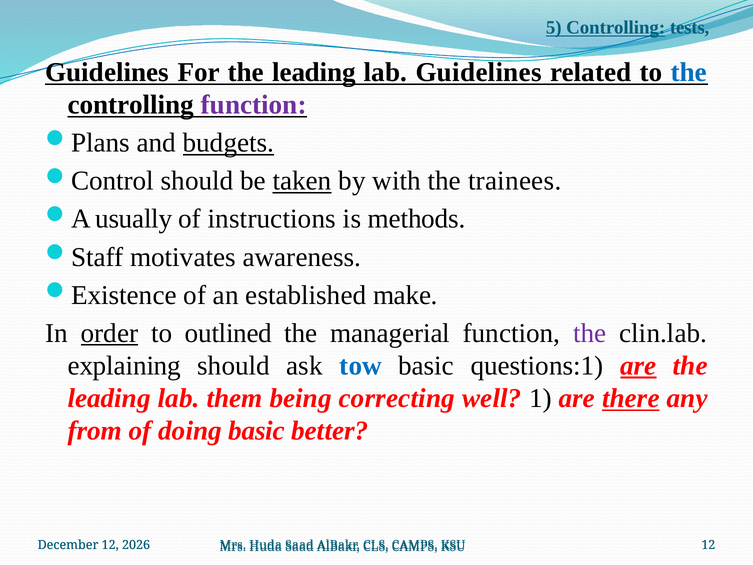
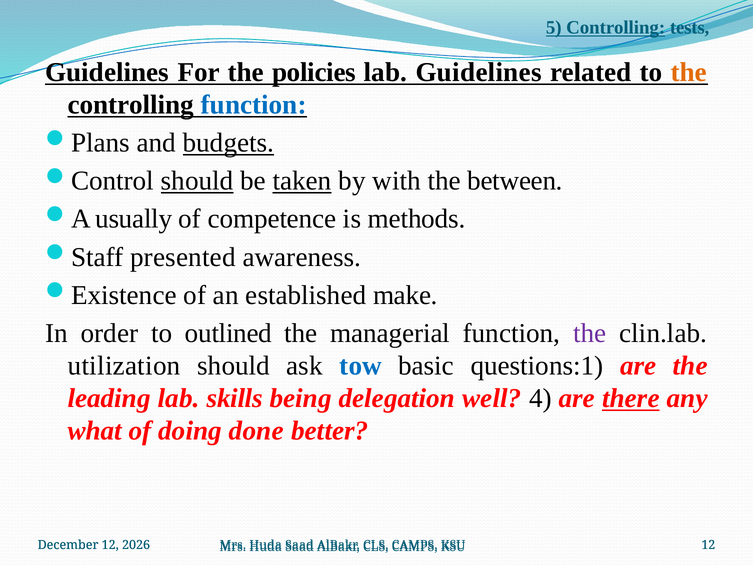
For the leading: leading -> policies
the at (689, 72) colour: blue -> orange
function at (254, 105) colour: purple -> blue
should at (197, 181) underline: none -> present
trainees: trainees -> between
instructions: instructions -> competence
motivates: motivates -> presented
order underline: present -> none
explaining: explaining -> utilization
are at (638, 366) underline: present -> none
them: them -> skills
correcting: correcting -> delegation
1: 1 -> 4
from: from -> what
doing basic: basic -> done
